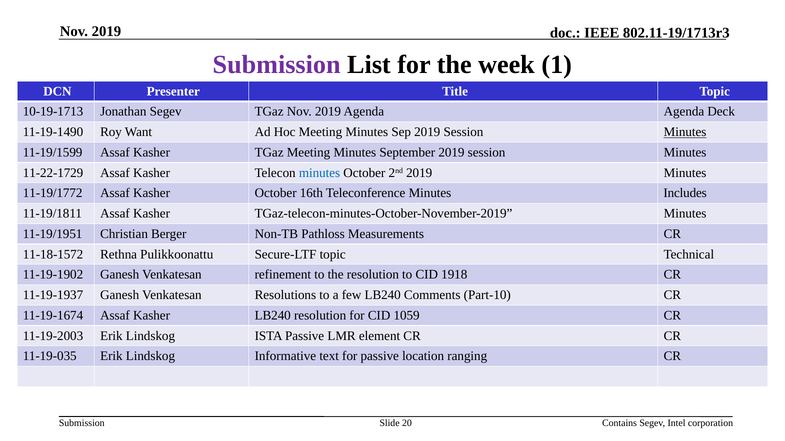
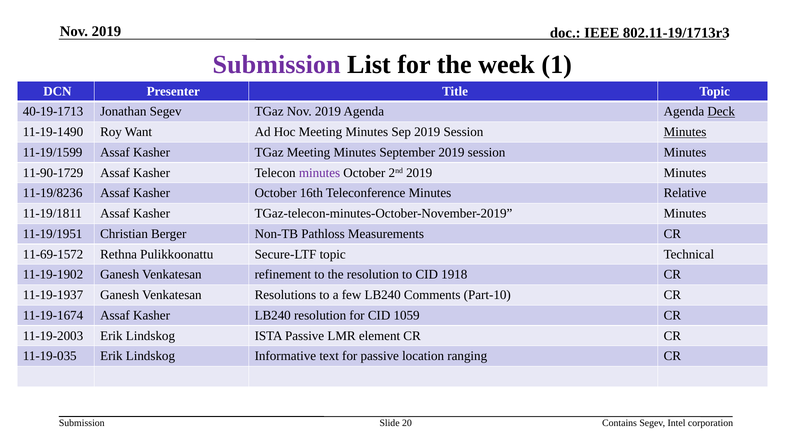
10-19-1713: 10-19-1713 -> 40-19-1713
Deck underline: none -> present
11-22-1729: 11-22-1729 -> 11-90-1729
minutes at (320, 173) colour: blue -> purple
11-19/1772: 11-19/1772 -> 11-19/8236
Includes: Includes -> Relative
11-18-1572: 11-18-1572 -> 11-69-1572
